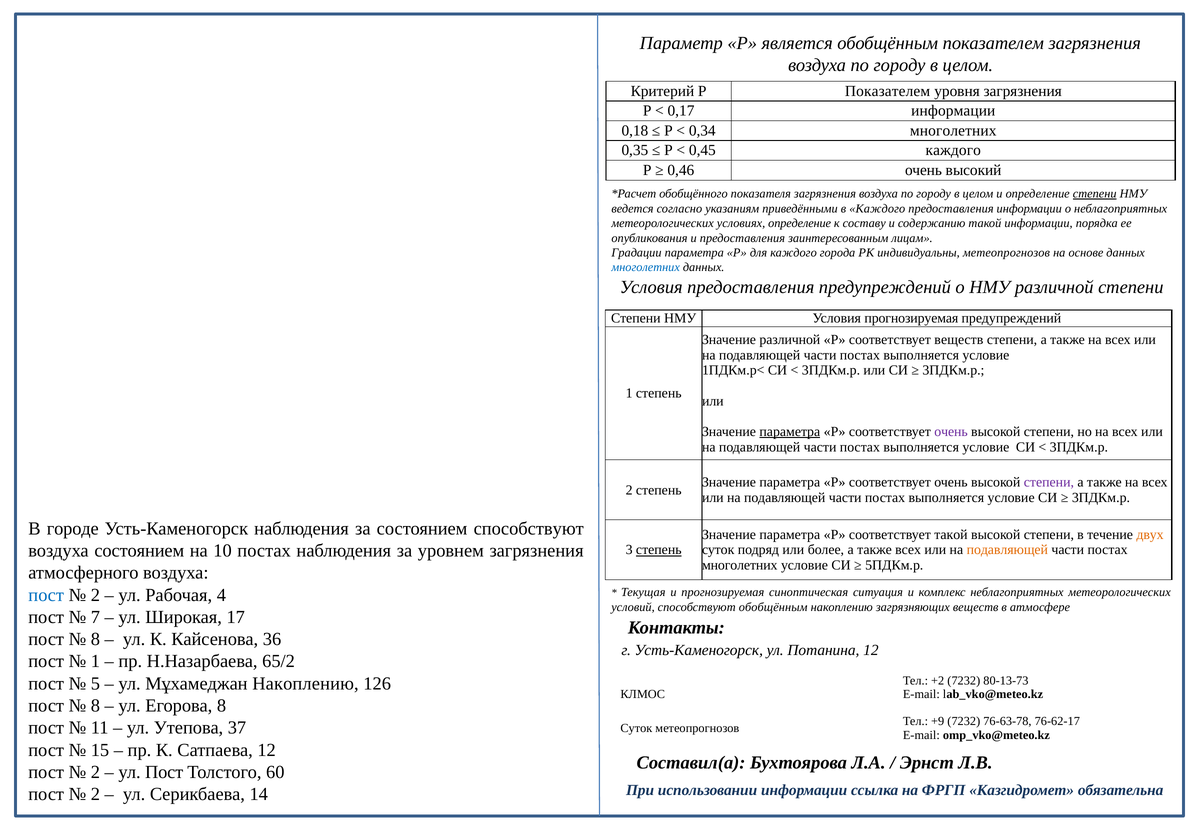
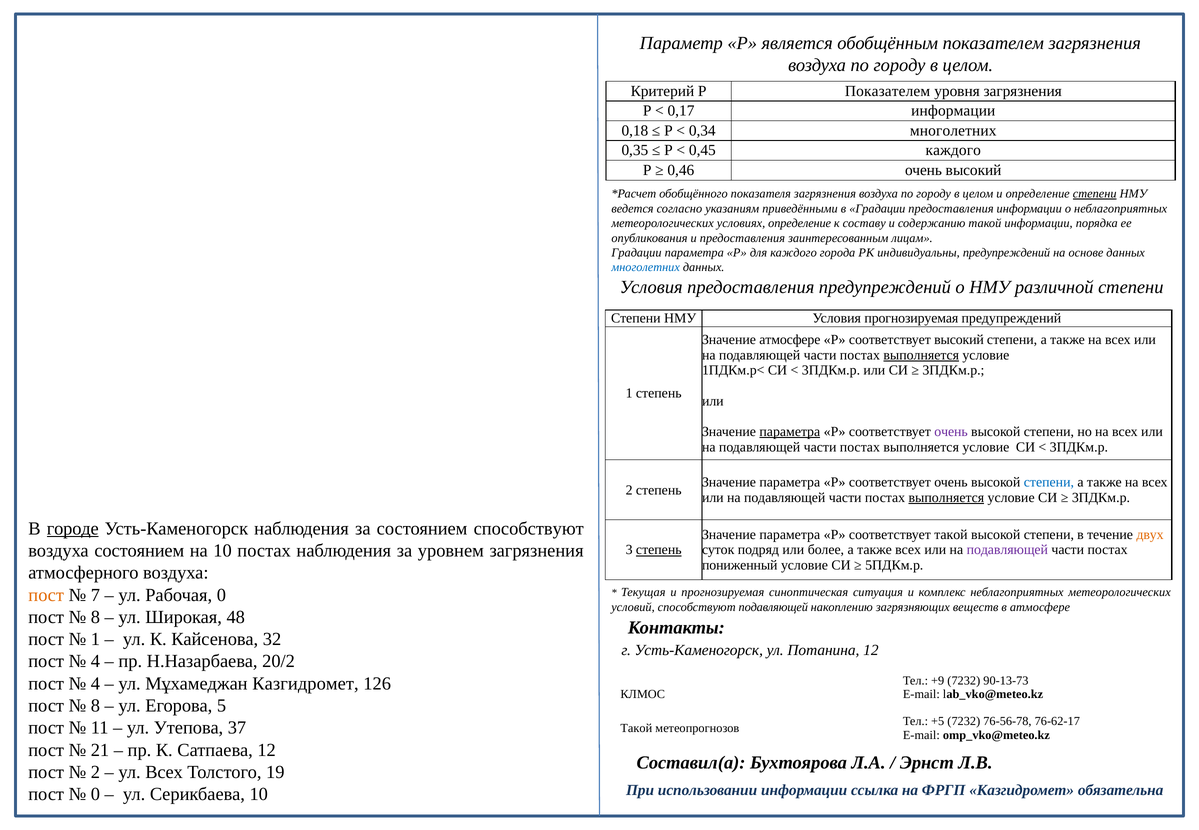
в Каждого: Каждого -> Градации
индивидуальны метеопрогнозов: метеопрогнозов -> предупреждений
Значение различной: различной -> атмосфере
соответствует веществ: веществ -> высокий
выполняется at (921, 355) underline: none -> present
степени at (1049, 482) colour: purple -> blue
выполняется at (946, 498) underline: none -> present
городе underline: none -> present
подавляющей at (1007, 550) colour: orange -> purple
многолетних at (740, 565): многолетних -> пониженный
пост at (46, 595) colour: blue -> orange
2 at (95, 595): 2 -> 7
Рабочая 4: 4 -> 0
способствуют обобщённым: обобщённым -> подавляющей
7 at (95, 617): 7 -> 8
17: 17 -> 48
8 at (95, 639): 8 -> 1
36: 36 -> 32
1 at (95, 661): 1 -> 4
65/2: 65/2 -> 20/2
5 at (95, 684): 5 -> 4
Мұхамеджан Накоплению: Накоплению -> Казгидромет
+2: +2 -> +9
80-13-73: 80-13-73 -> 90-13-73
Егорова 8: 8 -> 5
+9: +9 -> +5
76-63-78: 76-63-78 -> 76-56-78
Суток at (636, 728): Суток -> Такой
15: 15 -> 21
ул Пост: Пост -> Всех
60: 60 -> 19
2 at (95, 794): 2 -> 0
Серикбаева 14: 14 -> 10
